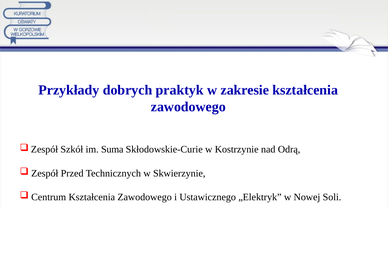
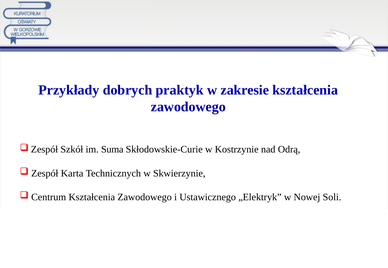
Przed: Przed -> Karta
